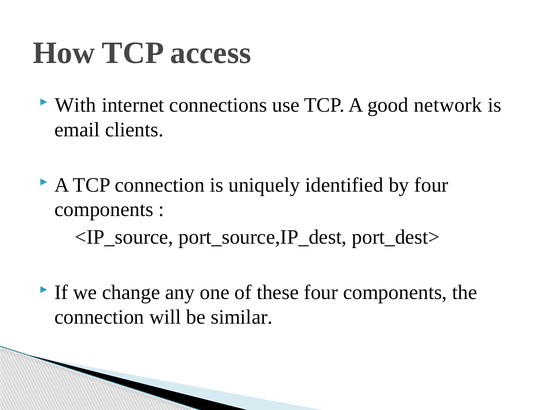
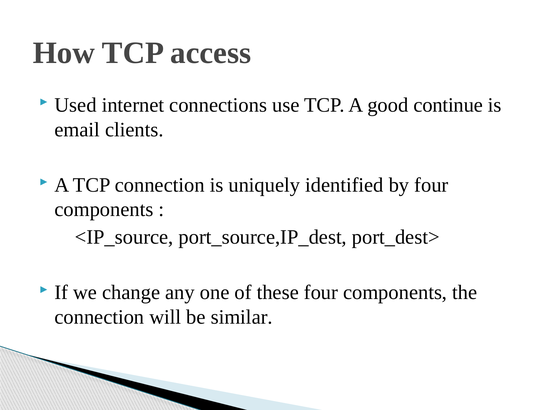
With: With -> Used
network: network -> continue
